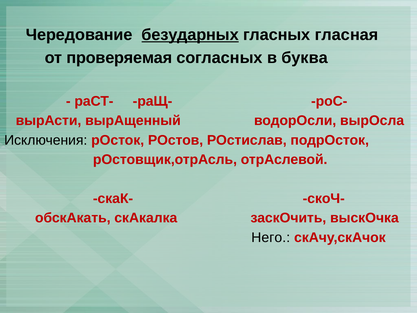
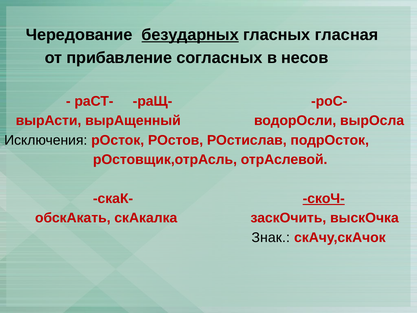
проверяемая: проверяемая -> прибавление
буква: буква -> несов
скоЧ- underline: none -> present
Него: Него -> Знак
